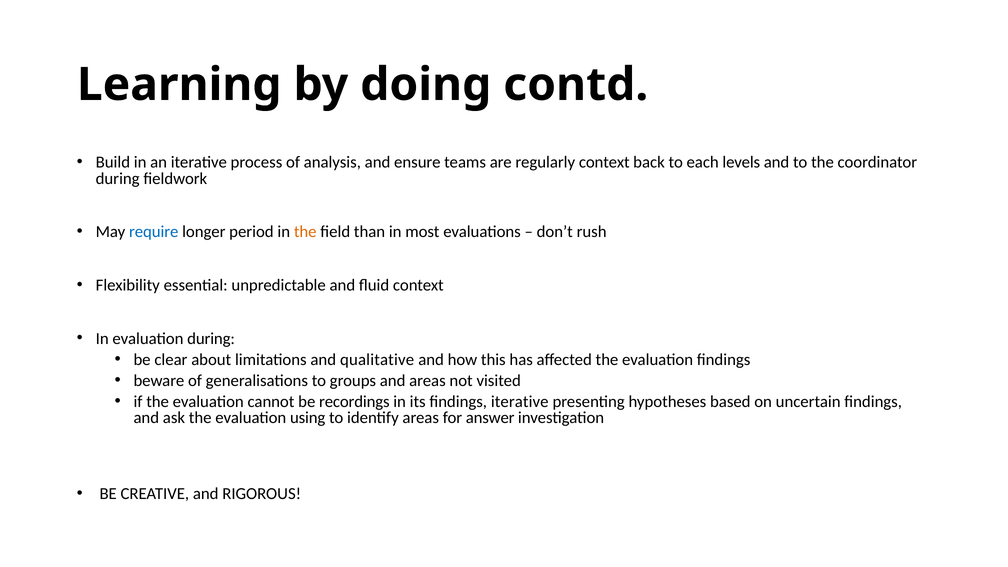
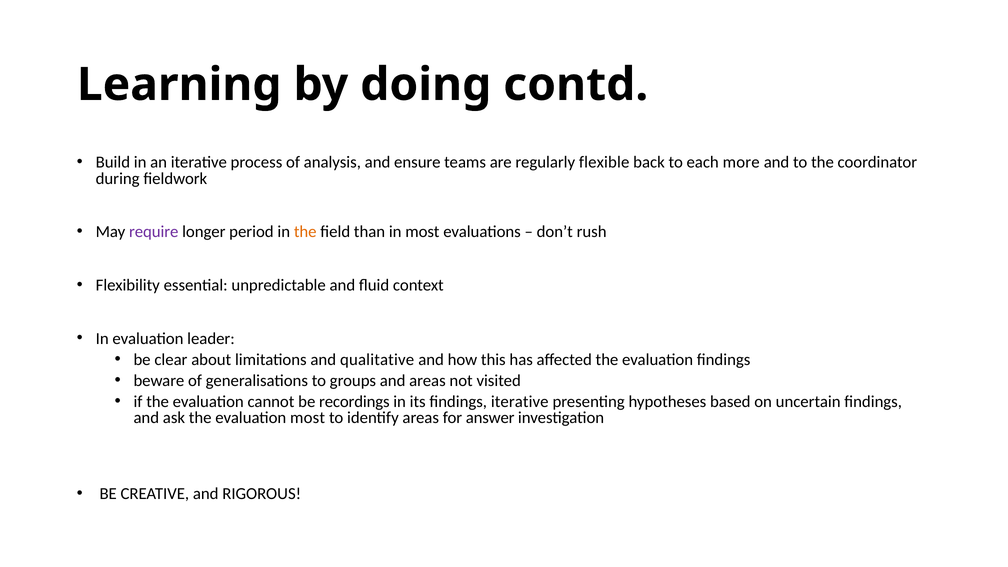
regularly context: context -> flexible
levels: levels -> more
require colour: blue -> purple
evaluation during: during -> leader
evaluation using: using -> most
